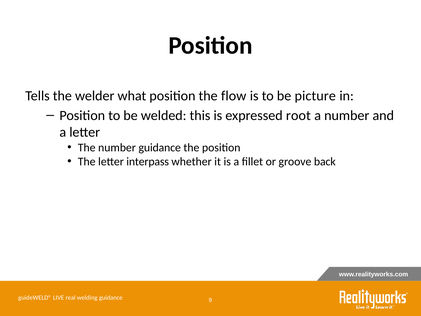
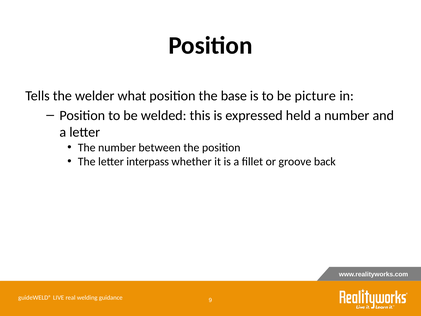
flow: flow -> base
root: root -> held
number guidance: guidance -> between
